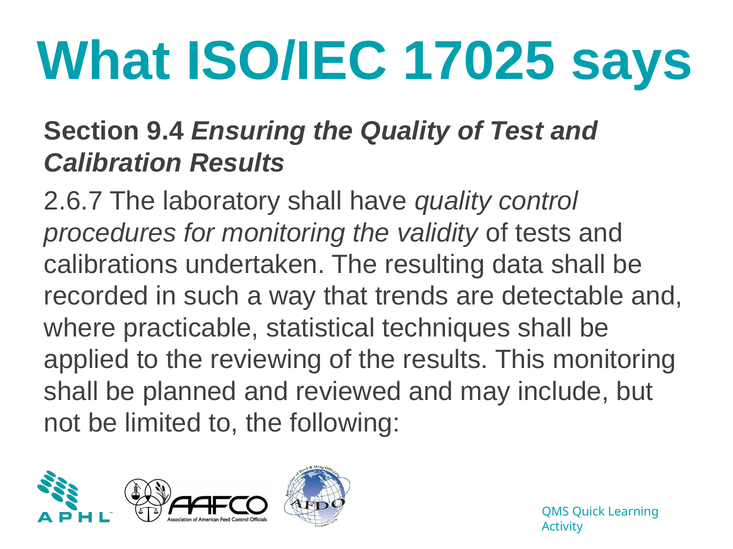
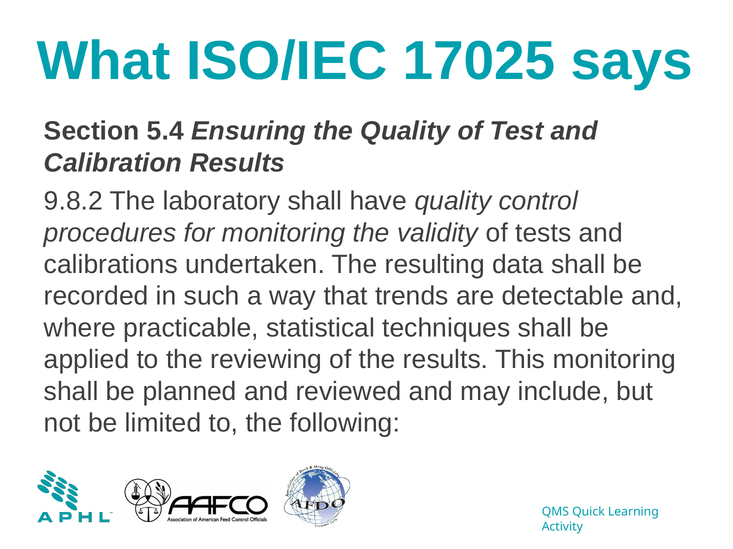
9.4: 9.4 -> 5.4
2.6.7: 2.6.7 -> 9.8.2
